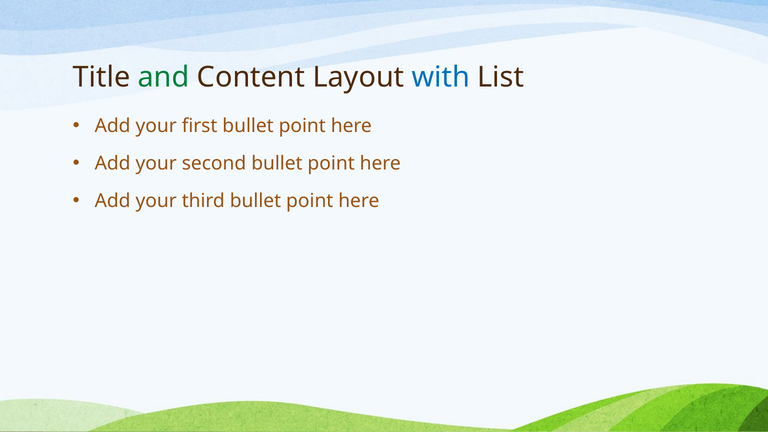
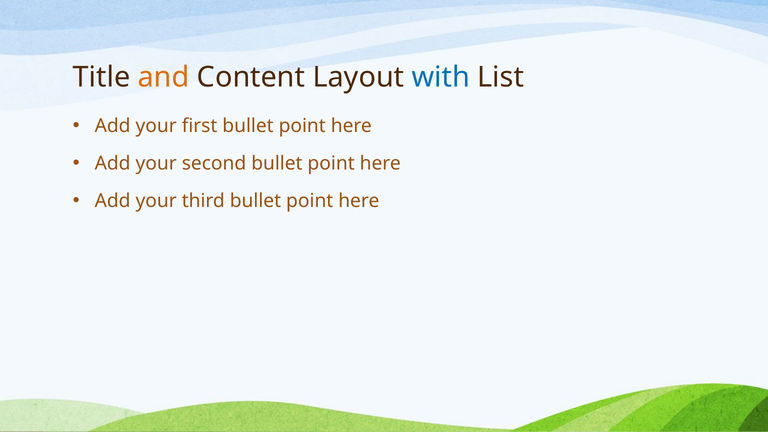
and colour: green -> orange
